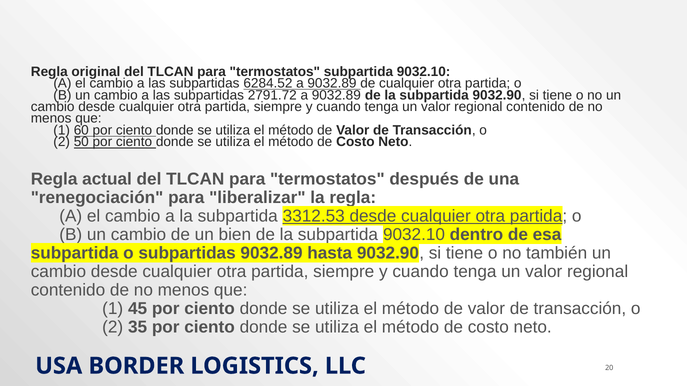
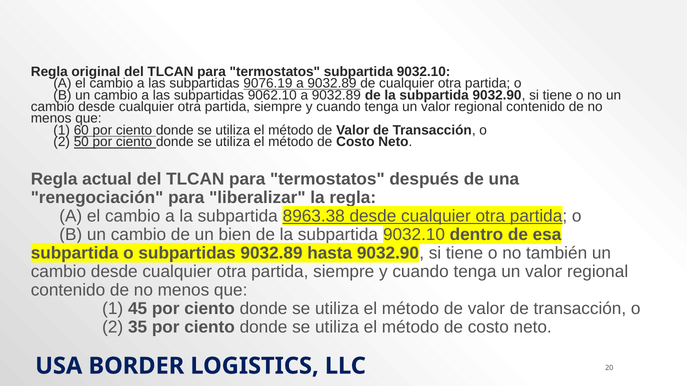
6284.52: 6284.52 -> 9076.19
2791.72: 2791.72 -> 9062.10
3312.53: 3312.53 -> 8963.38
